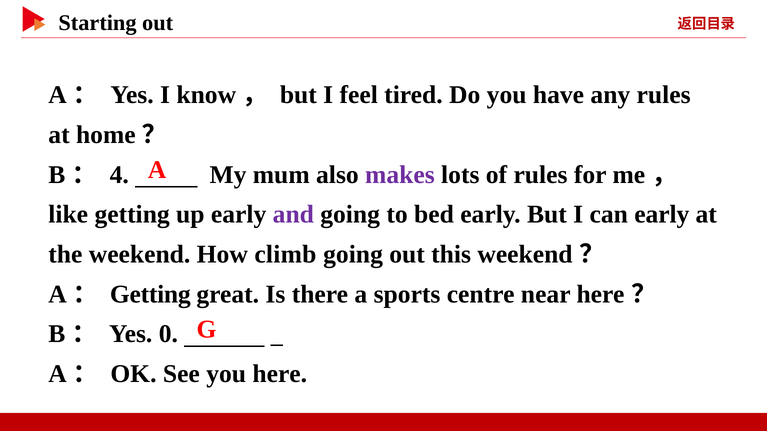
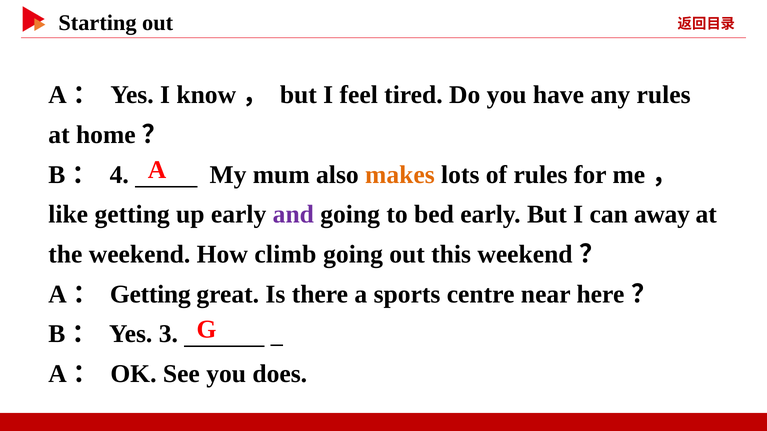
makes colour: purple -> orange
can early: early -> away
0: 0 -> 3
you here: here -> does
